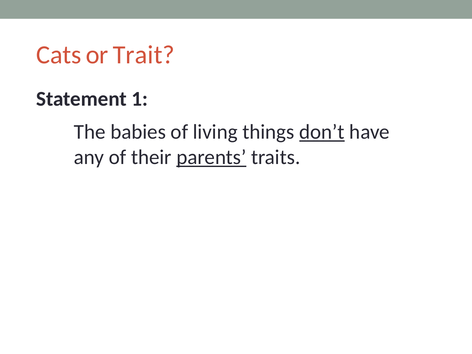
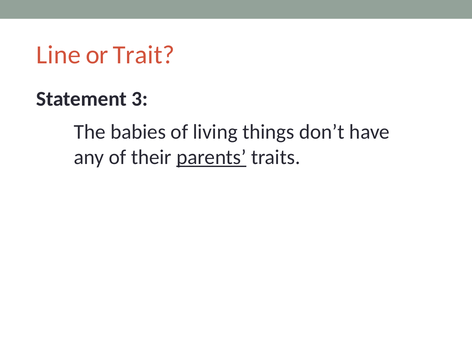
Cats: Cats -> Line
1: 1 -> 3
don’t underline: present -> none
